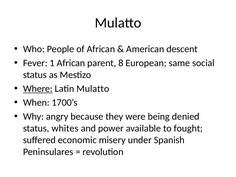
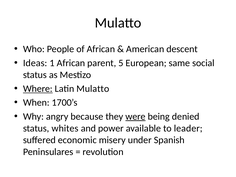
Fever: Fever -> Ideas
8: 8 -> 5
were underline: none -> present
fought: fought -> leader
